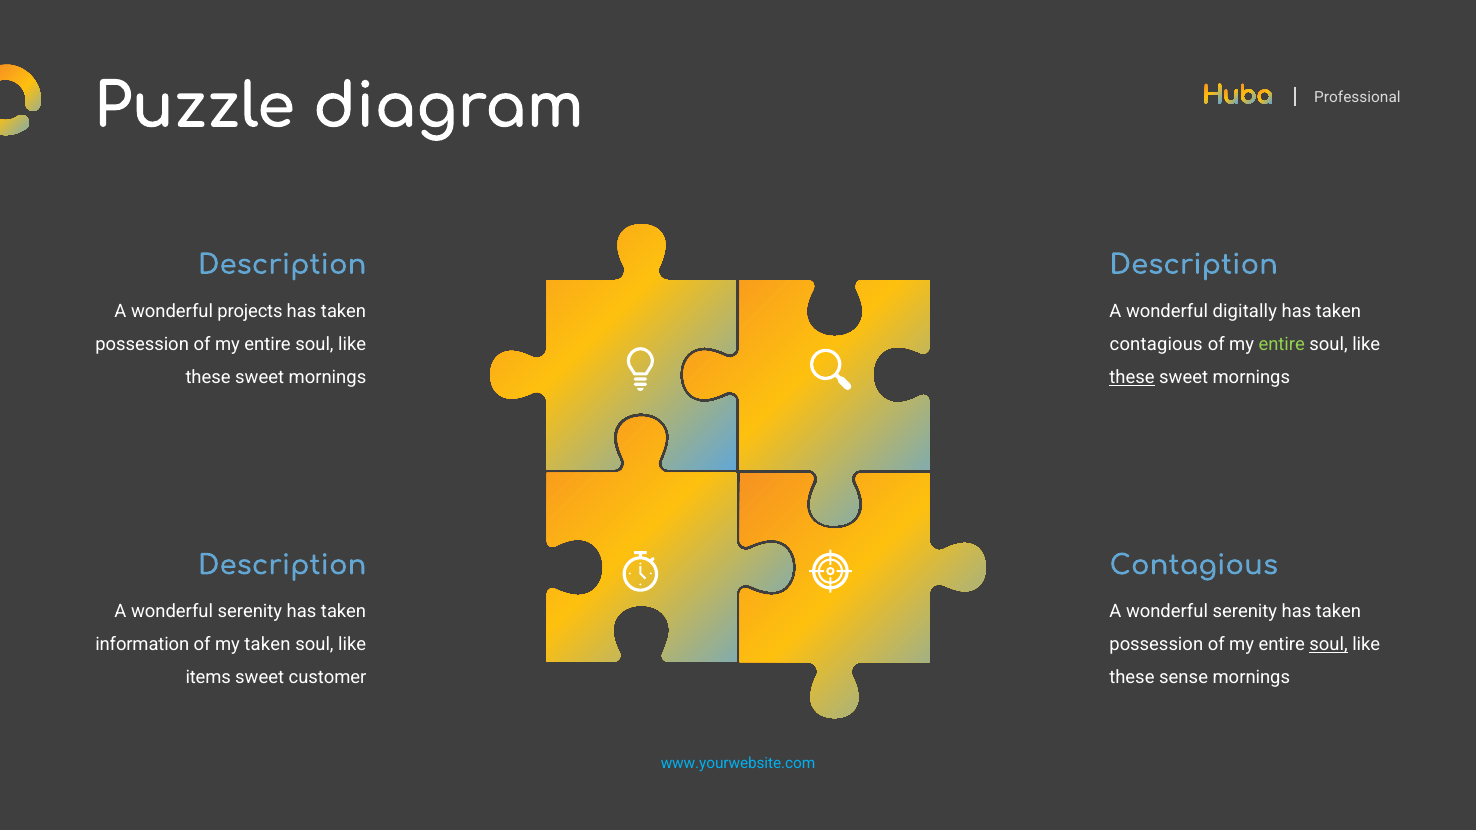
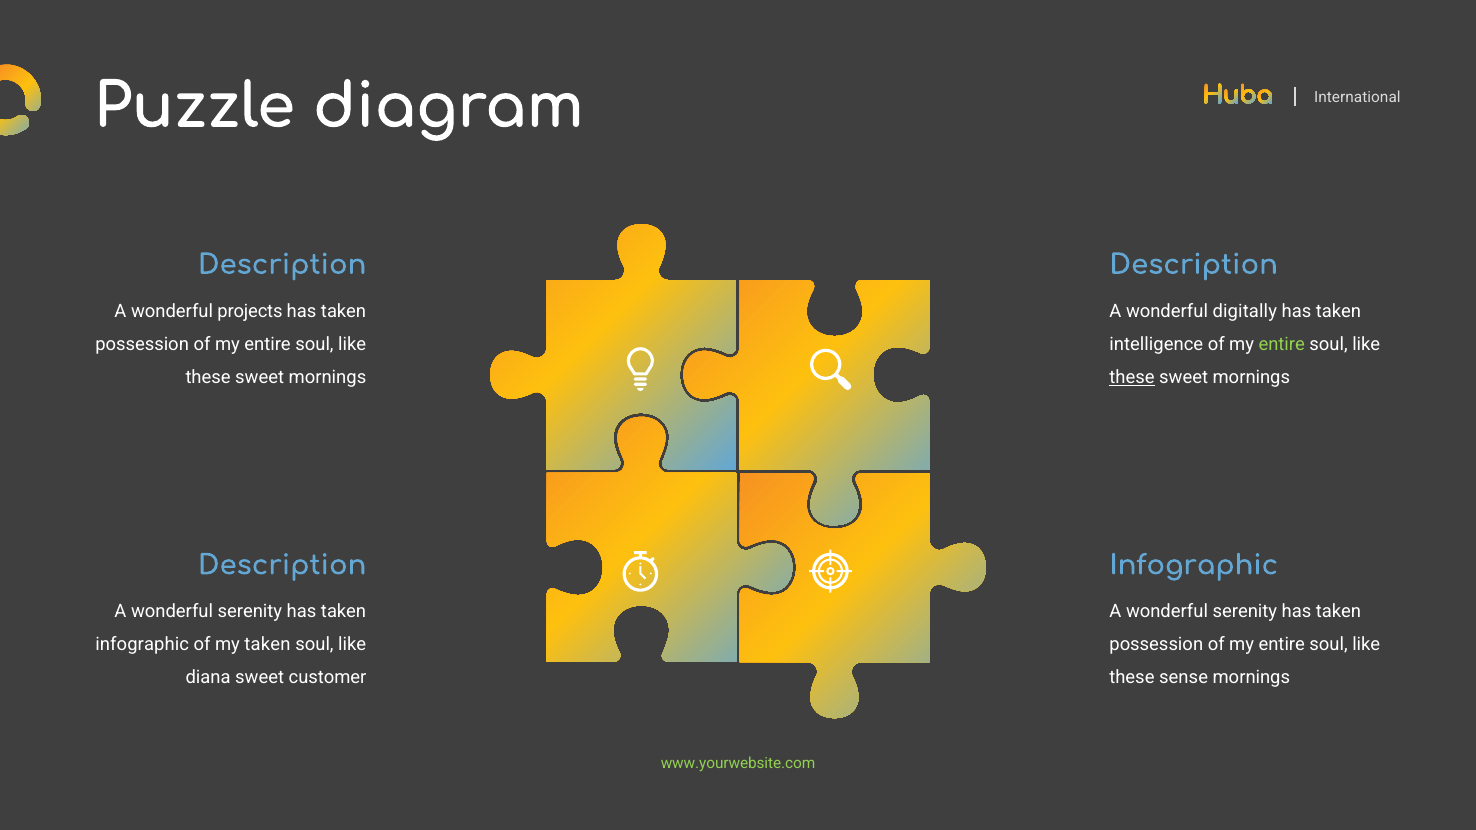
Professional: Professional -> International
contagious at (1156, 344): contagious -> intelligence
Contagious at (1194, 565): Contagious -> Infographic
information at (142, 645): information -> infographic
soul at (1329, 645) underline: present -> none
items: items -> diana
www.yourwebsite.com colour: light blue -> light green
